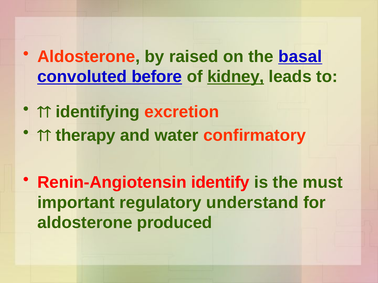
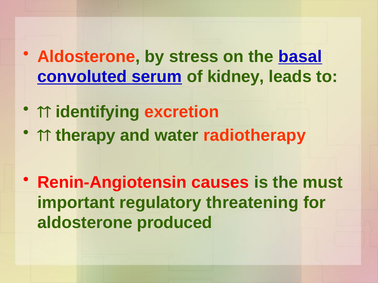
raised: raised -> stress
before: before -> serum
kidney underline: present -> none
confirmatory: confirmatory -> radiotherapy
identify: identify -> causes
understand: understand -> threatening
